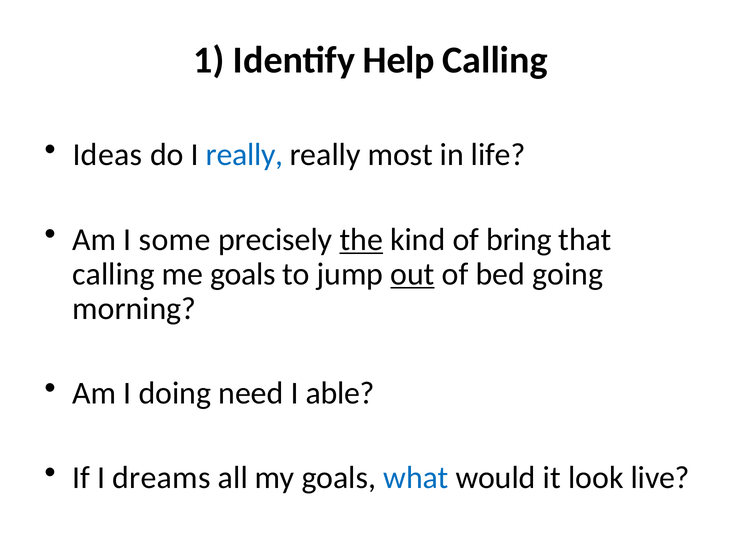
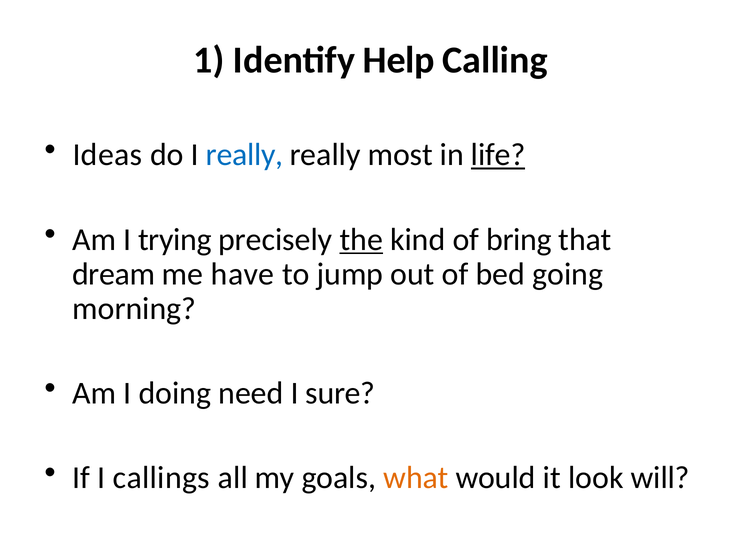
life underline: none -> present
some: some -> trying
calling at (113, 274): calling -> dream
me goals: goals -> have
out underline: present -> none
able: able -> sure
dreams: dreams -> callings
what colour: blue -> orange
live: live -> will
